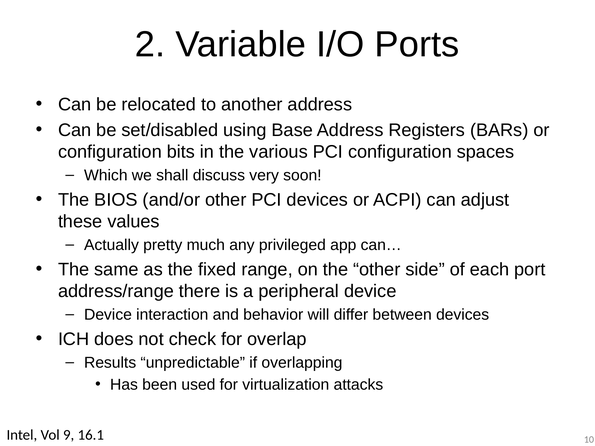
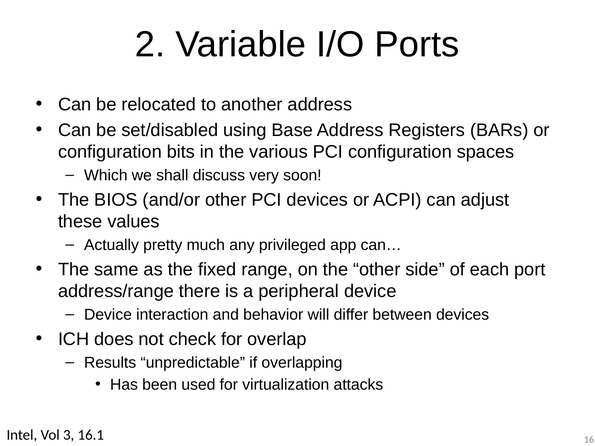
9: 9 -> 3
10: 10 -> 16
